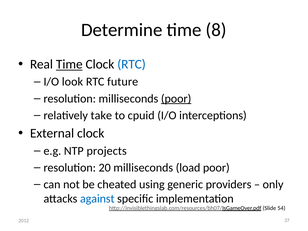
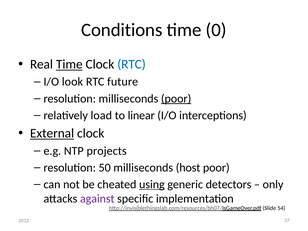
Determine: Determine -> Conditions
8: 8 -> 0
take: take -> load
cpuid: cpuid -> linear
External underline: none -> present
20: 20 -> 50
load: load -> host
using underline: none -> present
providers: providers -> detectors
against colour: blue -> purple
